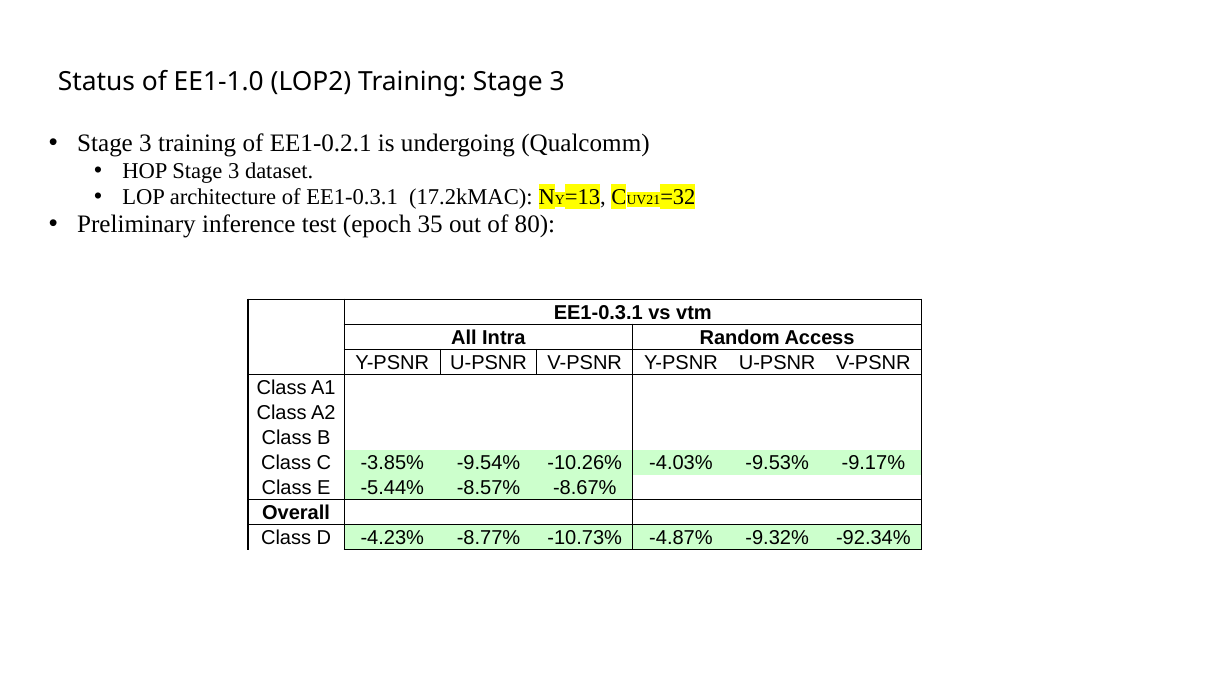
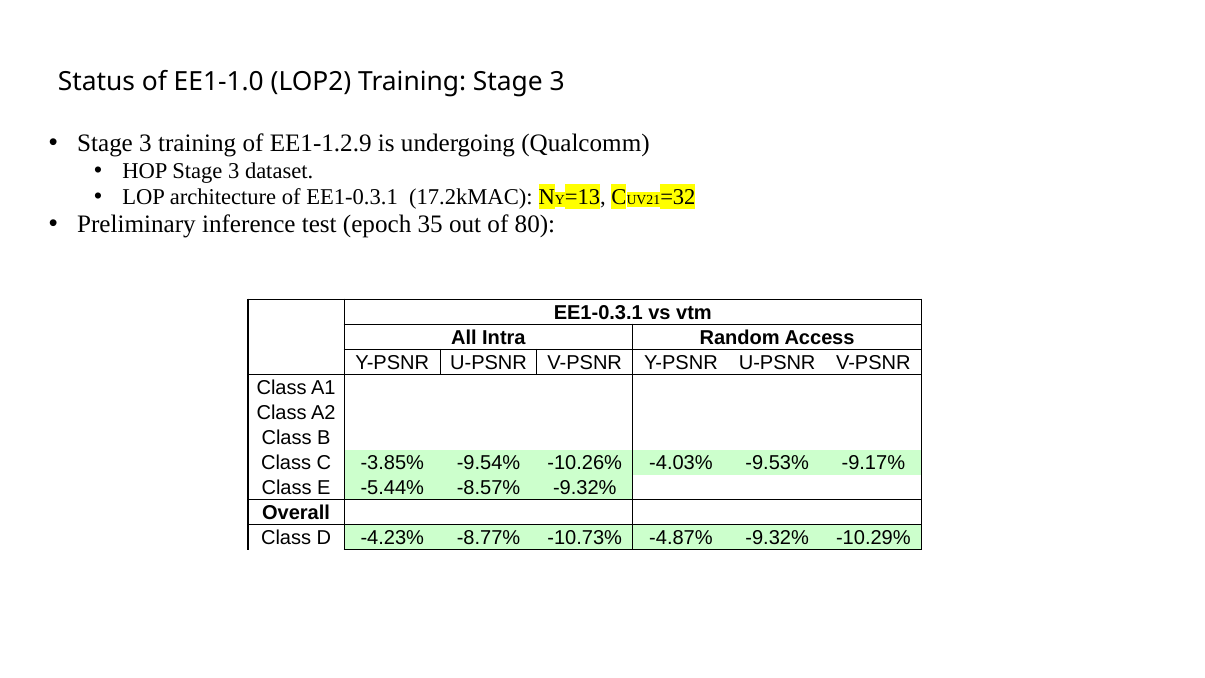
EE1-0.2.1: EE1-0.2.1 -> EE1-1.2.9
-8.57% -8.67%: -8.67% -> -9.32%
-92.34%: -92.34% -> -10.29%
